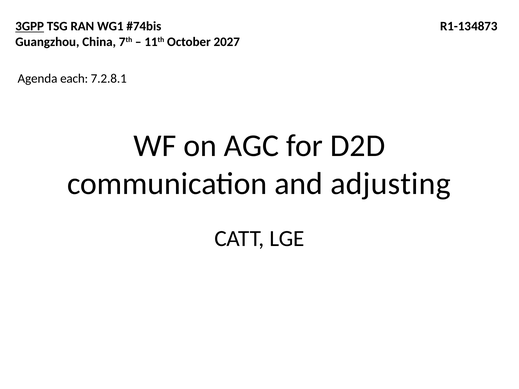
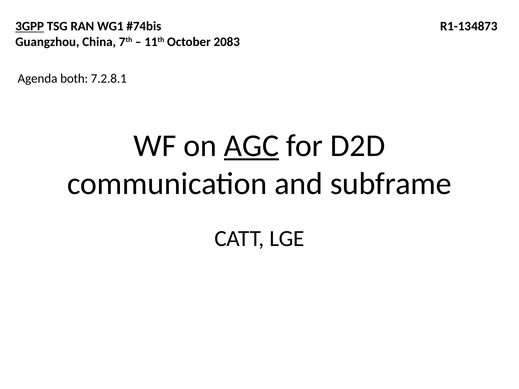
2027: 2027 -> 2083
each: each -> both
AGC underline: none -> present
adjusting: adjusting -> subframe
